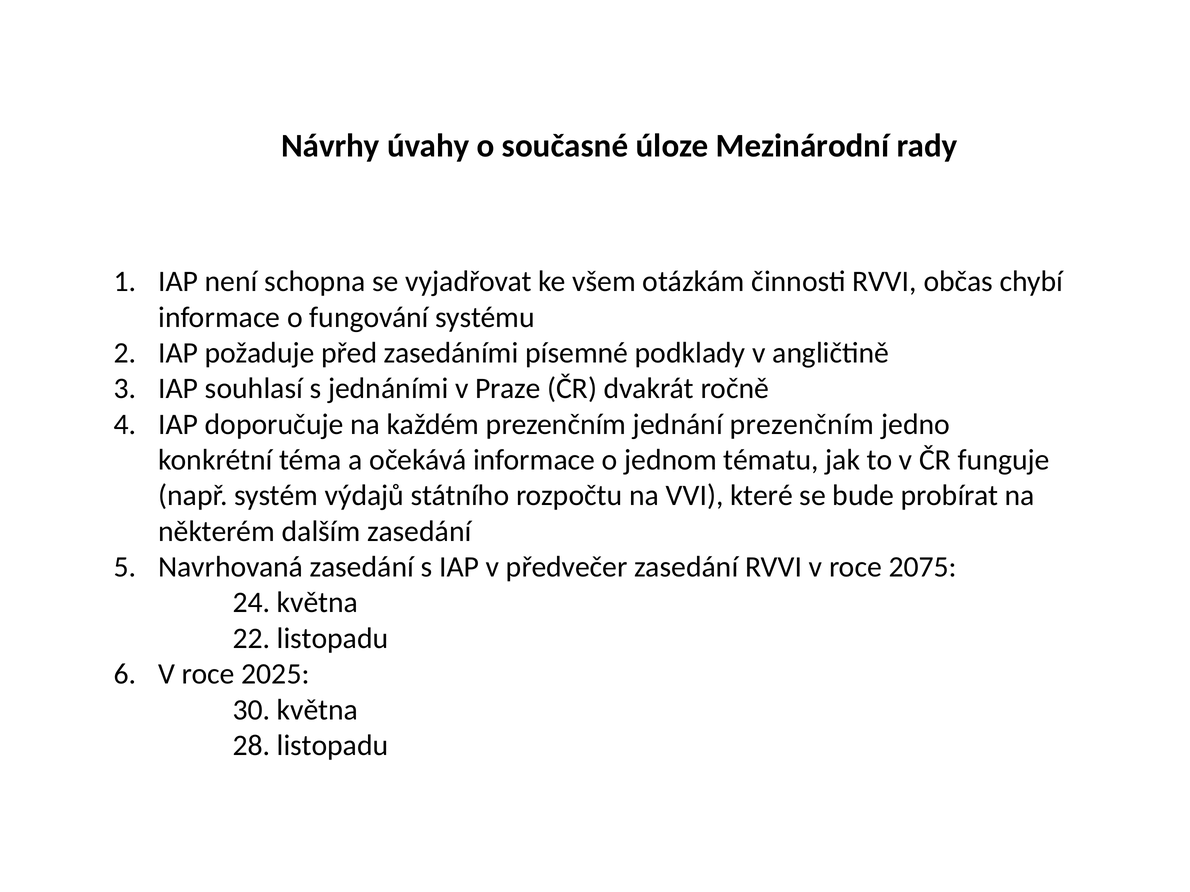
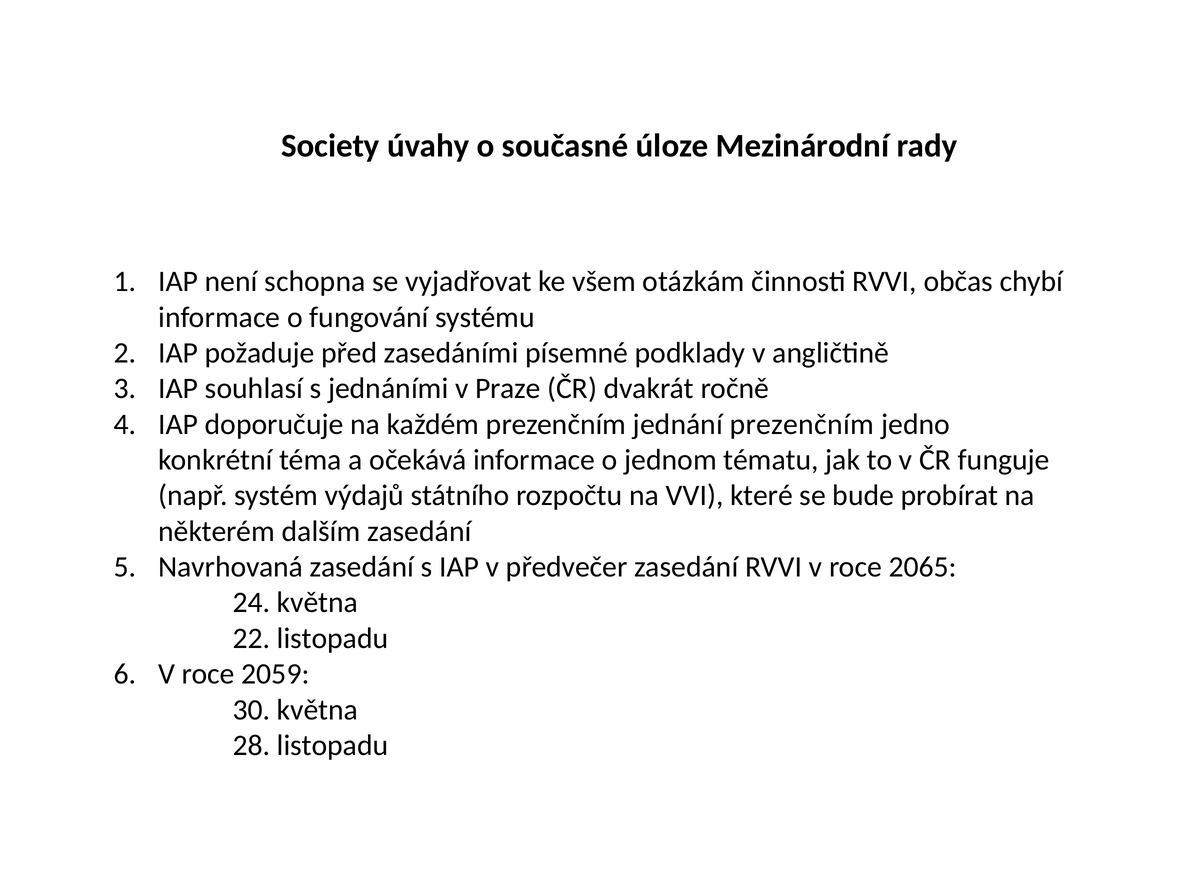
Návrhy: Návrhy -> Society
2075: 2075 -> 2065
2025: 2025 -> 2059
